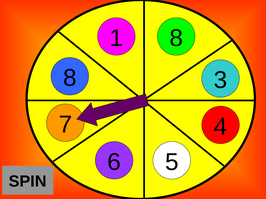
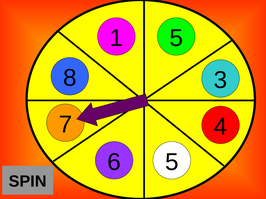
1 8: 8 -> 5
